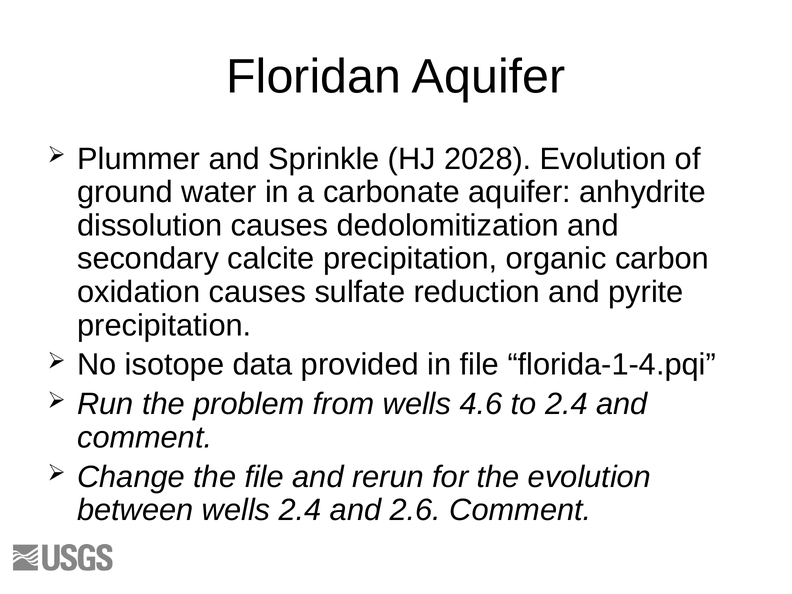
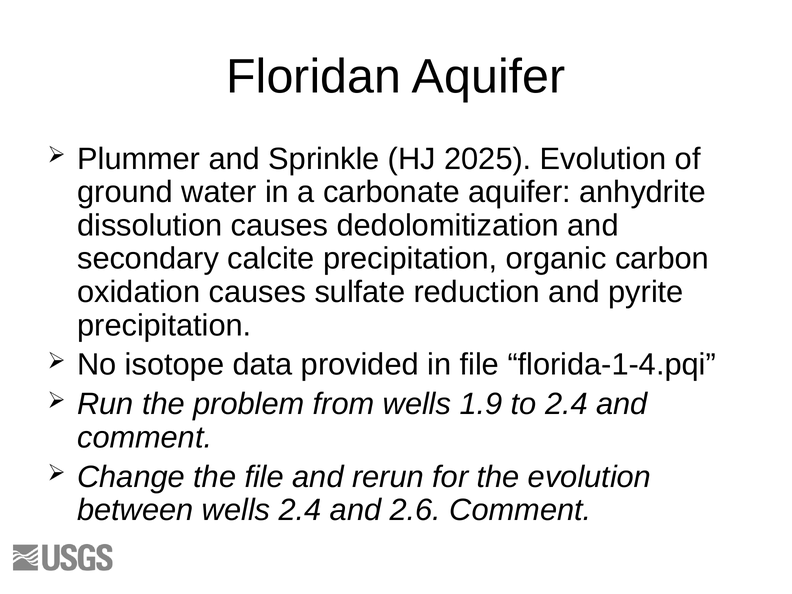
2028: 2028 -> 2025
4.6: 4.6 -> 1.9
